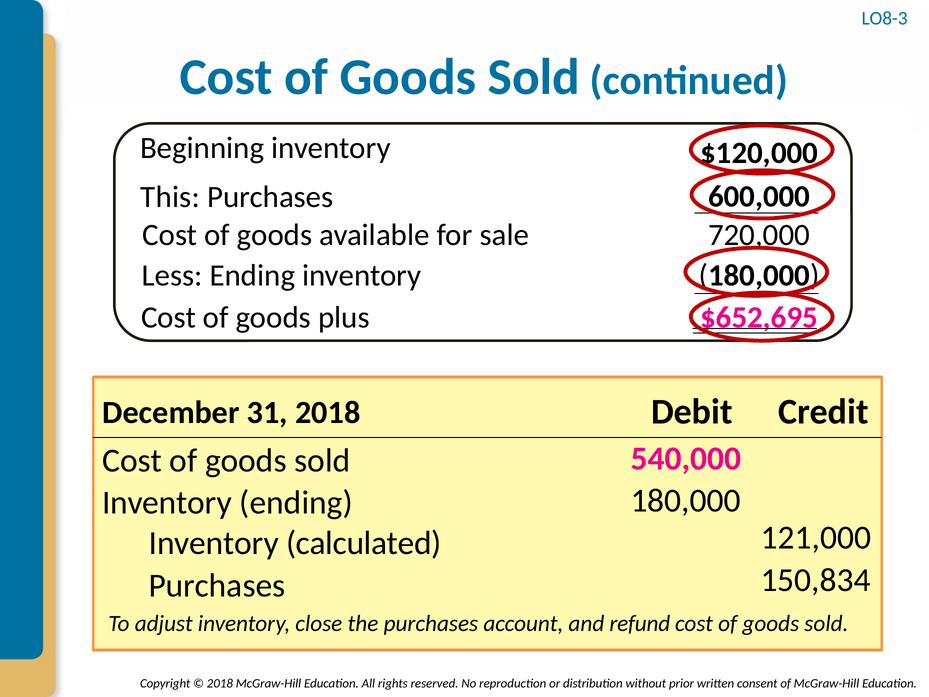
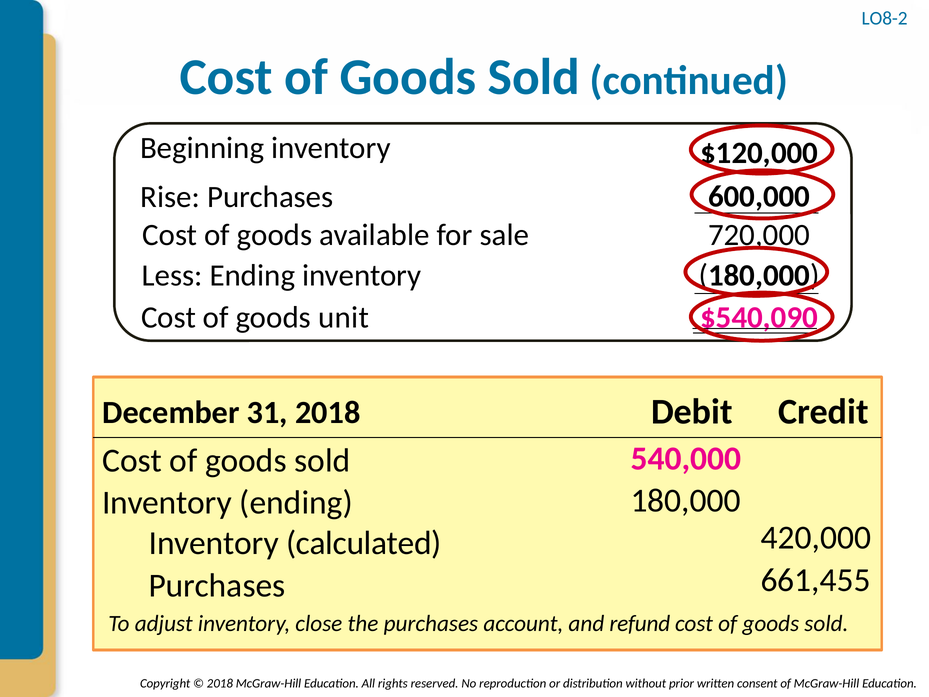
LO8-3: LO8-3 -> LO8-2
This: This -> Rise
plus: plus -> unit
$652,695: $652,695 -> $540,090
121,000: 121,000 -> 420,000
150,834: 150,834 -> 661,455
